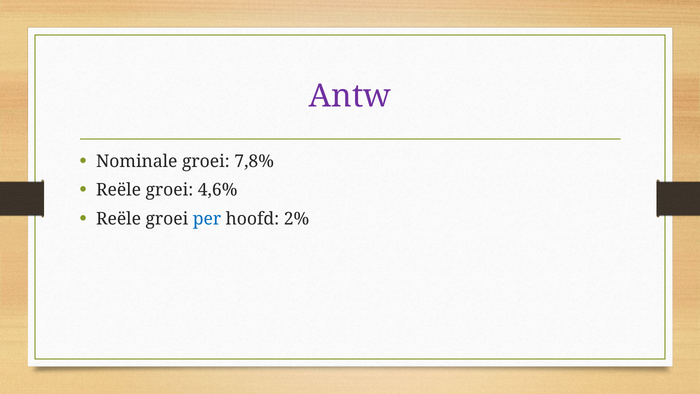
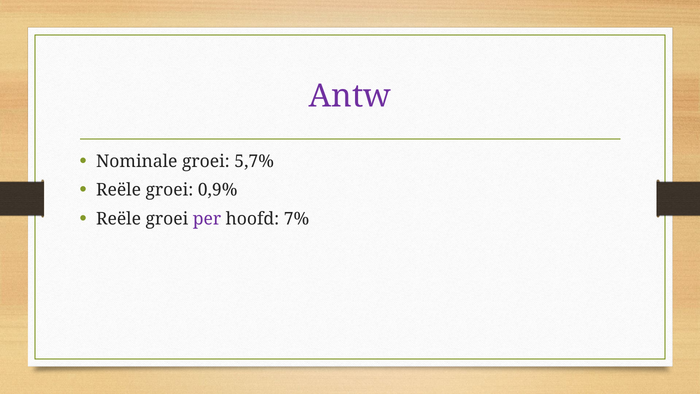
7,8%: 7,8% -> 5,7%
4,6%: 4,6% -> 0,9%
per colour: blue -> purple
2%: 2% -> 7%
